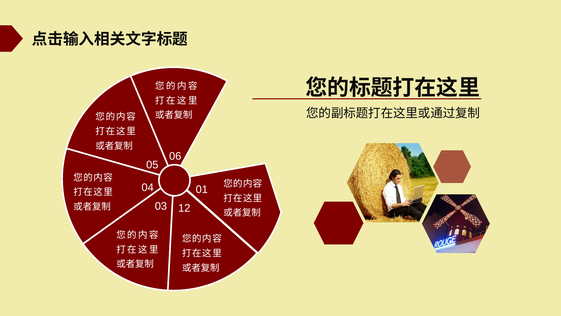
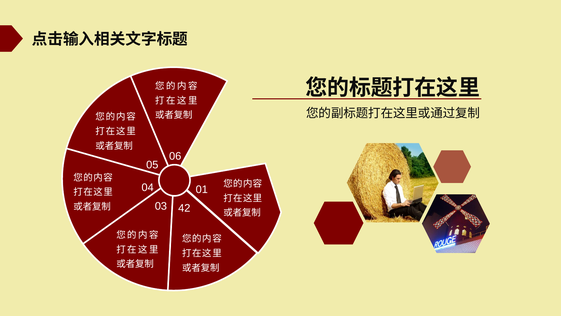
12: 12 -> 42
